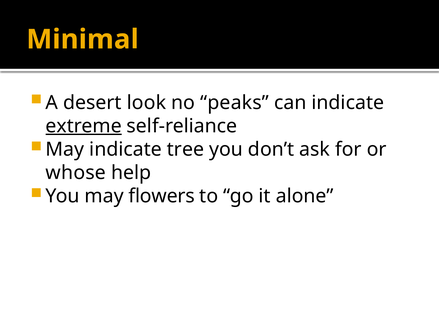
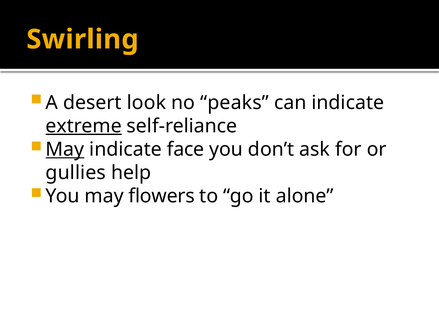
Minimal: Minimal -> Swirling
May at (65, 150) underline: none -> present
tree: tree -> face
whose: whose -> gullies
